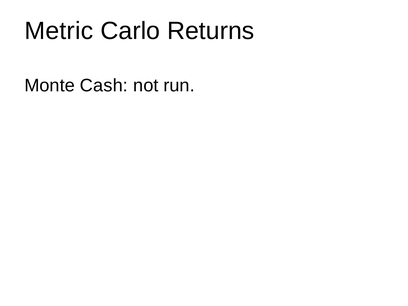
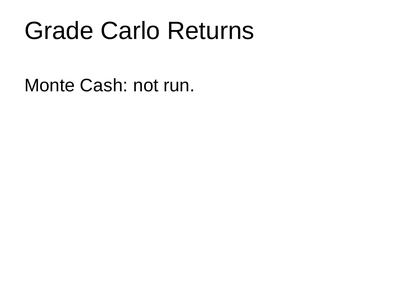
Metric: Metric -> Grade
